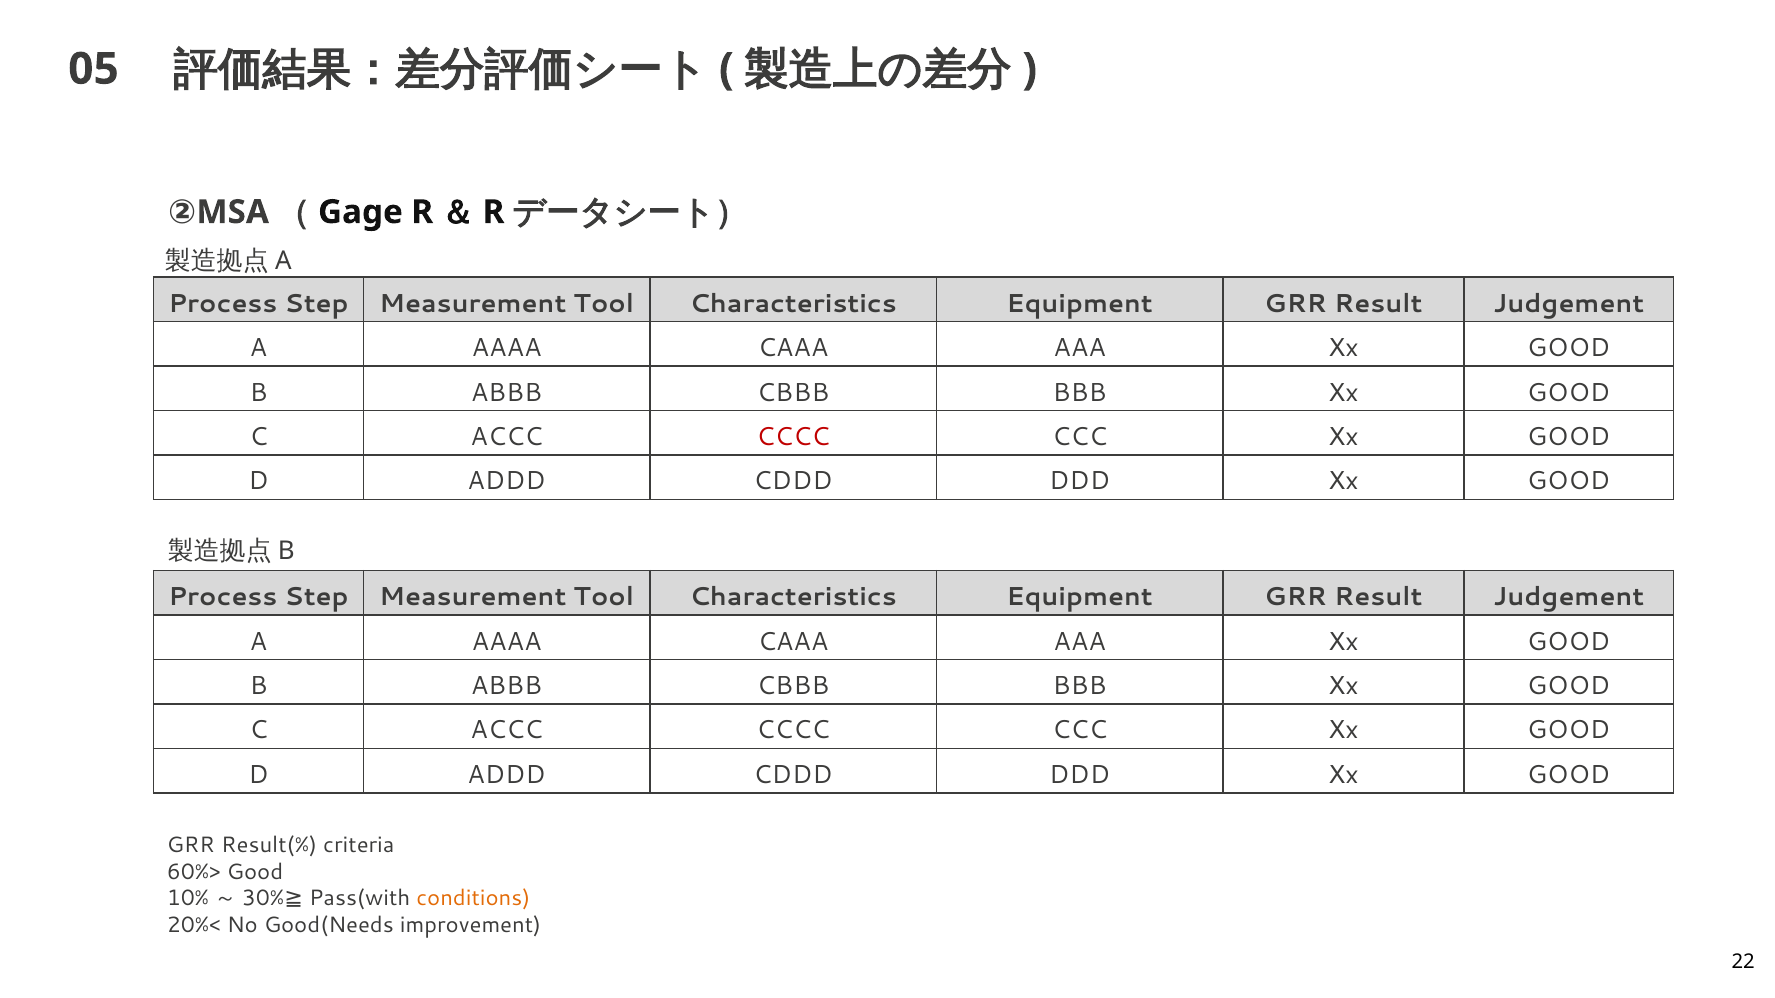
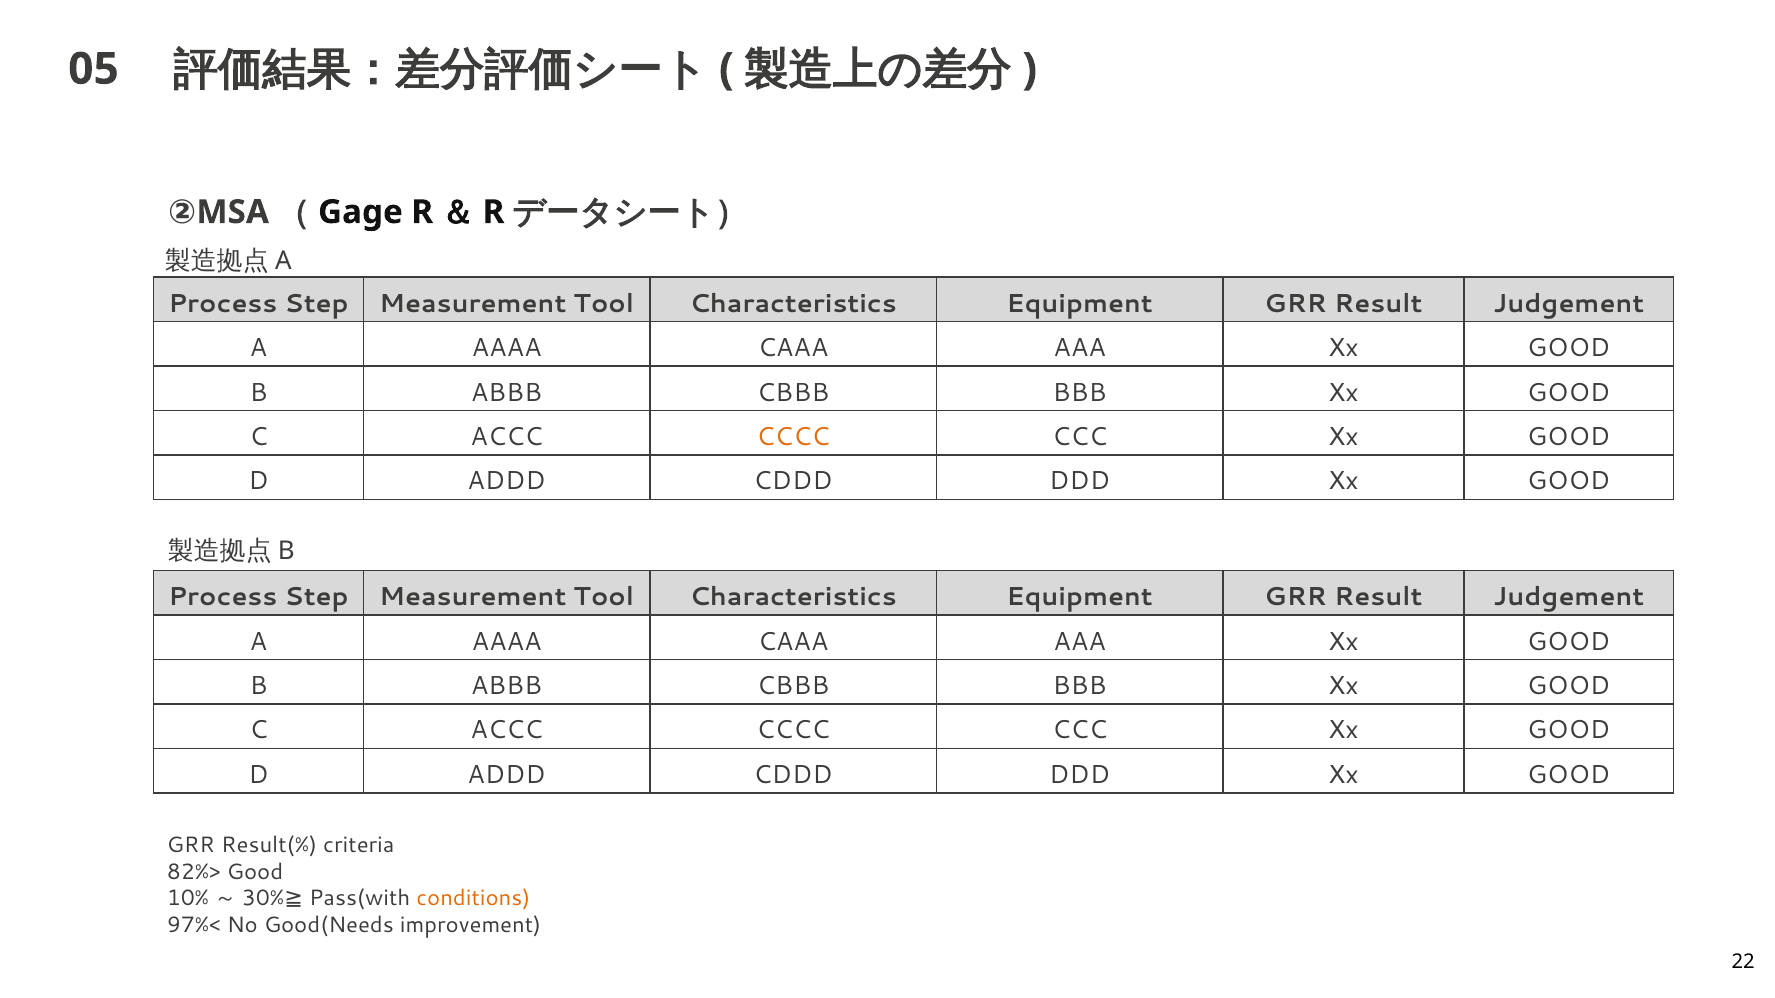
CCCC at (793, 437) colour: red -> orange
60%>: 60%> -> 82%>
20%<: 20%< -> 97%<
